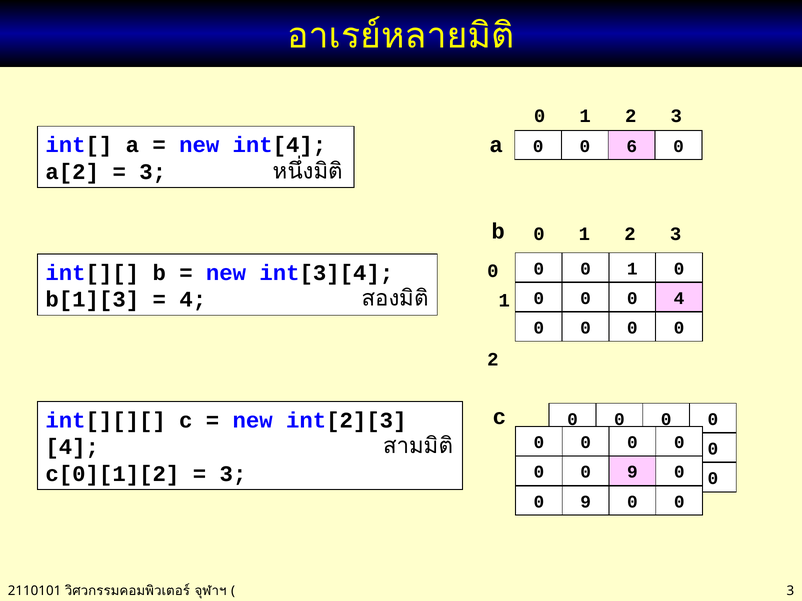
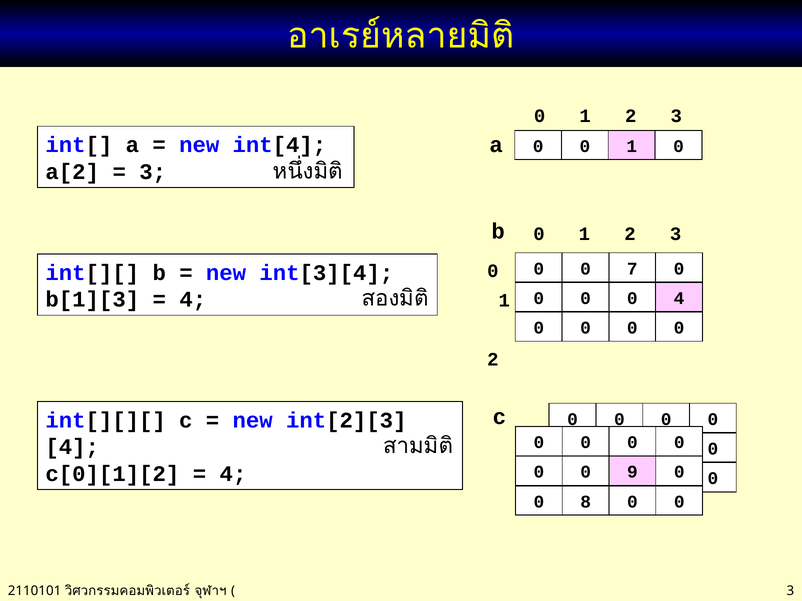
6 at (632, 146): 6 -> 1
1 at (632, 269): 1 -> 7
3 at (233, 474): 3 -> 4
9 at (586, 502): 9 -> 8
